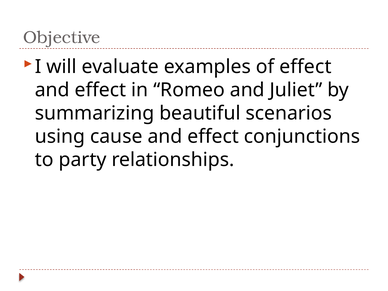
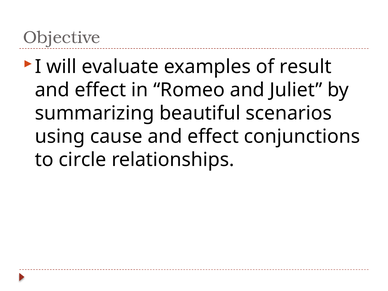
of effect: effect -> result
party: party -> circle
